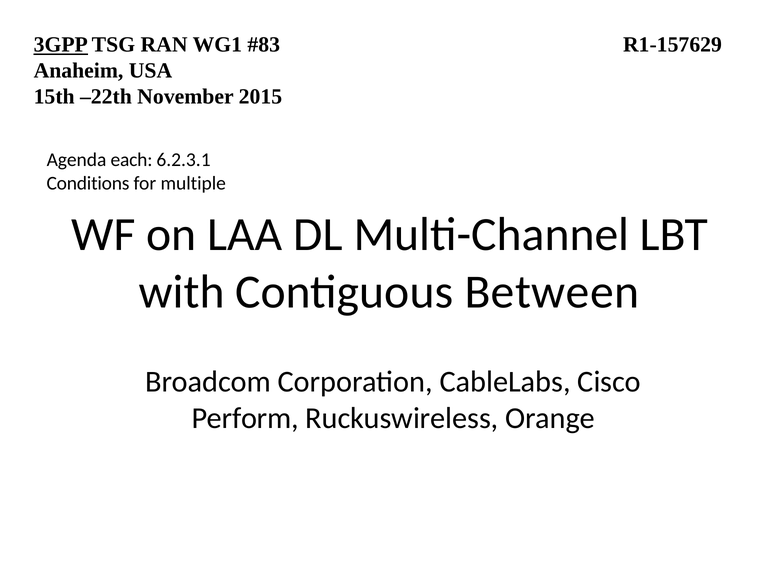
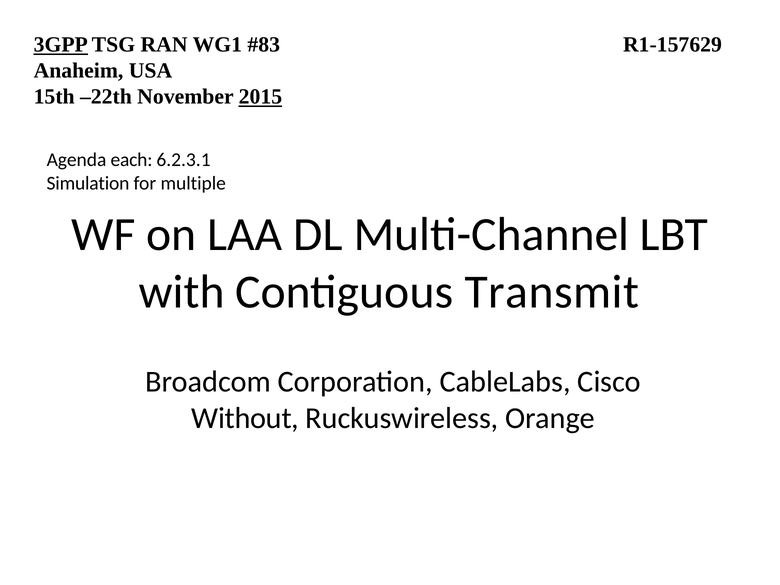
2015 underline: none -> present
Conditions: Conditions -> Simulation
Between: Between -> Transmit
Perform: Perform -> Without
